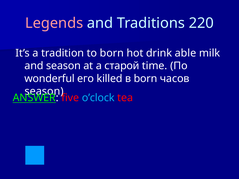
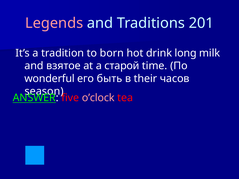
220: 220 -> 201
able: able -> long
and season: season -> взятое
killed: killed -> быть
в born: born -> their
o’clock colour: light blue -> pink
